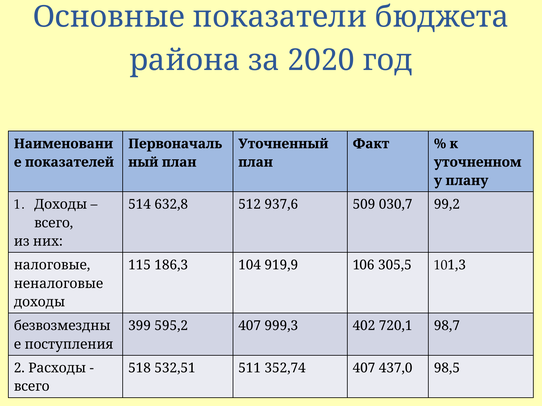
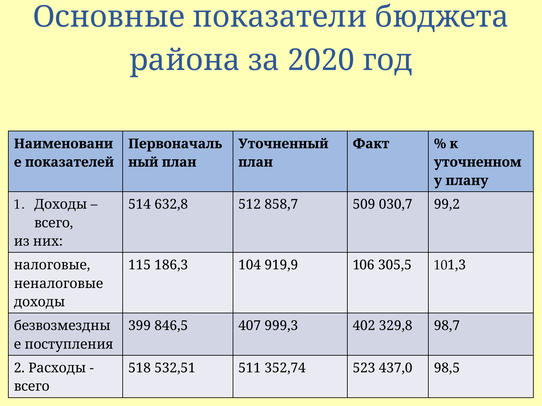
937,6: 937,6 -> 858,7
595,2: 595,2 -> 846,5
720,1: 720,1 -> 329,8
352,74 407: 407 -> 523
